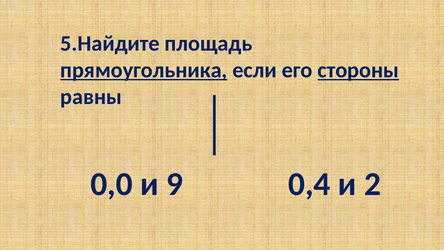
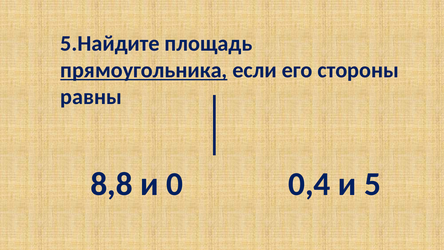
стороны underline: present -> none
0,0: 0,0 -> 8,8
9: 9 -> 0
2: 2 -> 5
